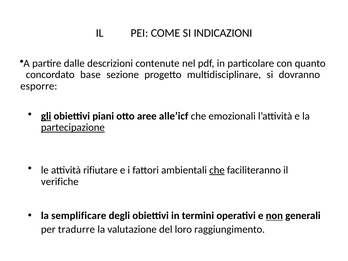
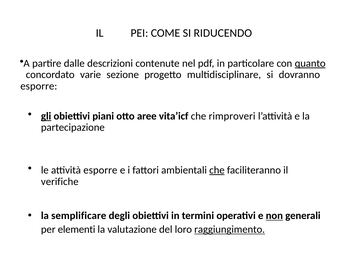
INDICAZIONI: INDICAZIONI -> RIDUCENDO
quanto underline: none -> present
base: base -> varie
alle’icf: alle’icf -> vita’icf
emozionali: emozionali -> rimproveri
partecipazione underline: present -> none
attività rifiutare: rifiutare -> esporre
tradurre: tradurre -> elementi
raggiungimento underline: none -> present
